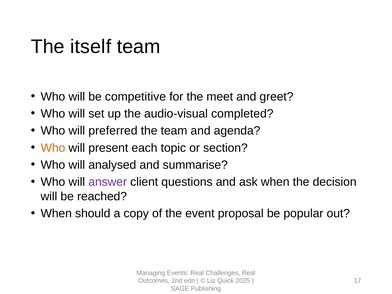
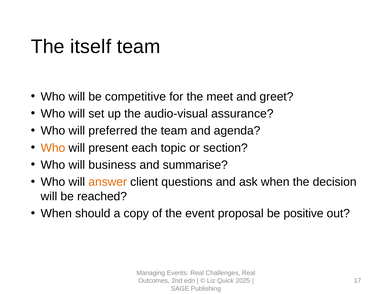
completed: completed -> assurance
analysed: analysed -> business
answer colour: purple -> orange
popular: popular -> positive
